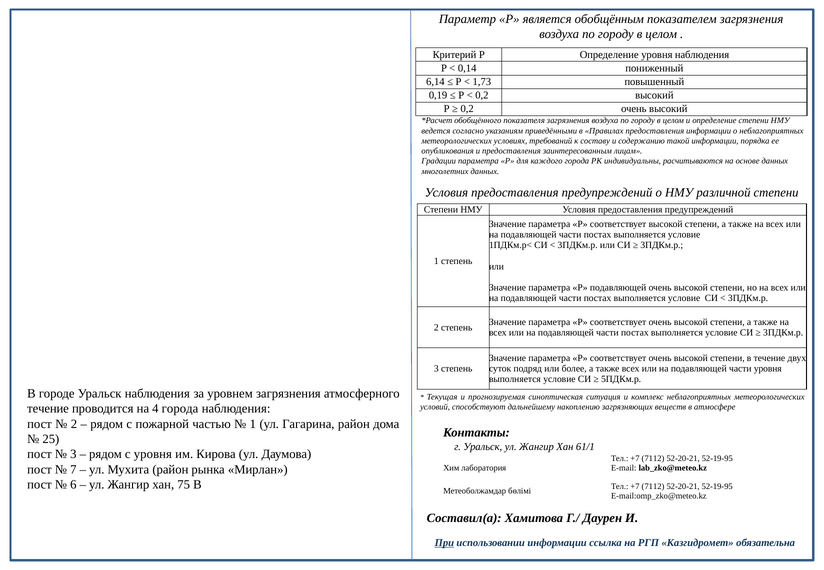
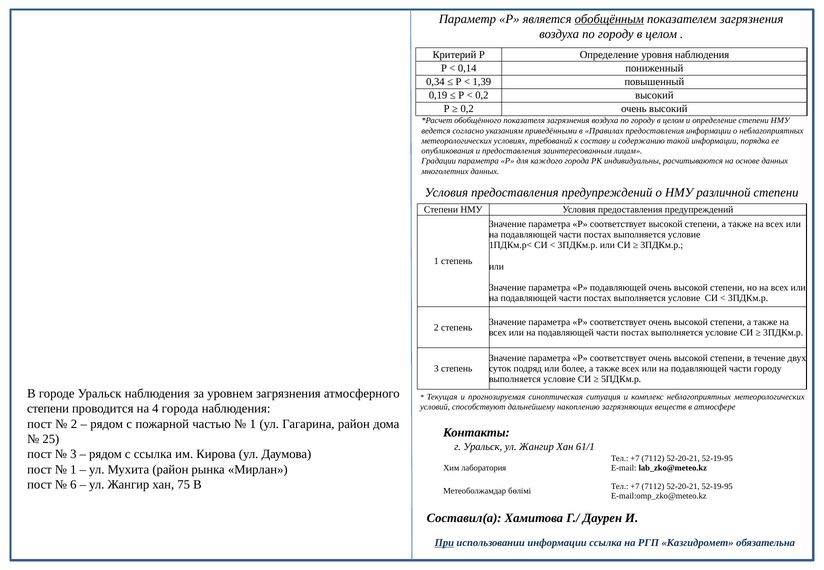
обобщённым underline: none -> present
6,14: 6,14 -> 0,34
1,73: 1,73 -> 1,39
части уровня: уровня -> городу
течение at (48, 409): течение -> степени
с уровня: уровня -> ссылка
7 at (73, 470): 7 -> 1
